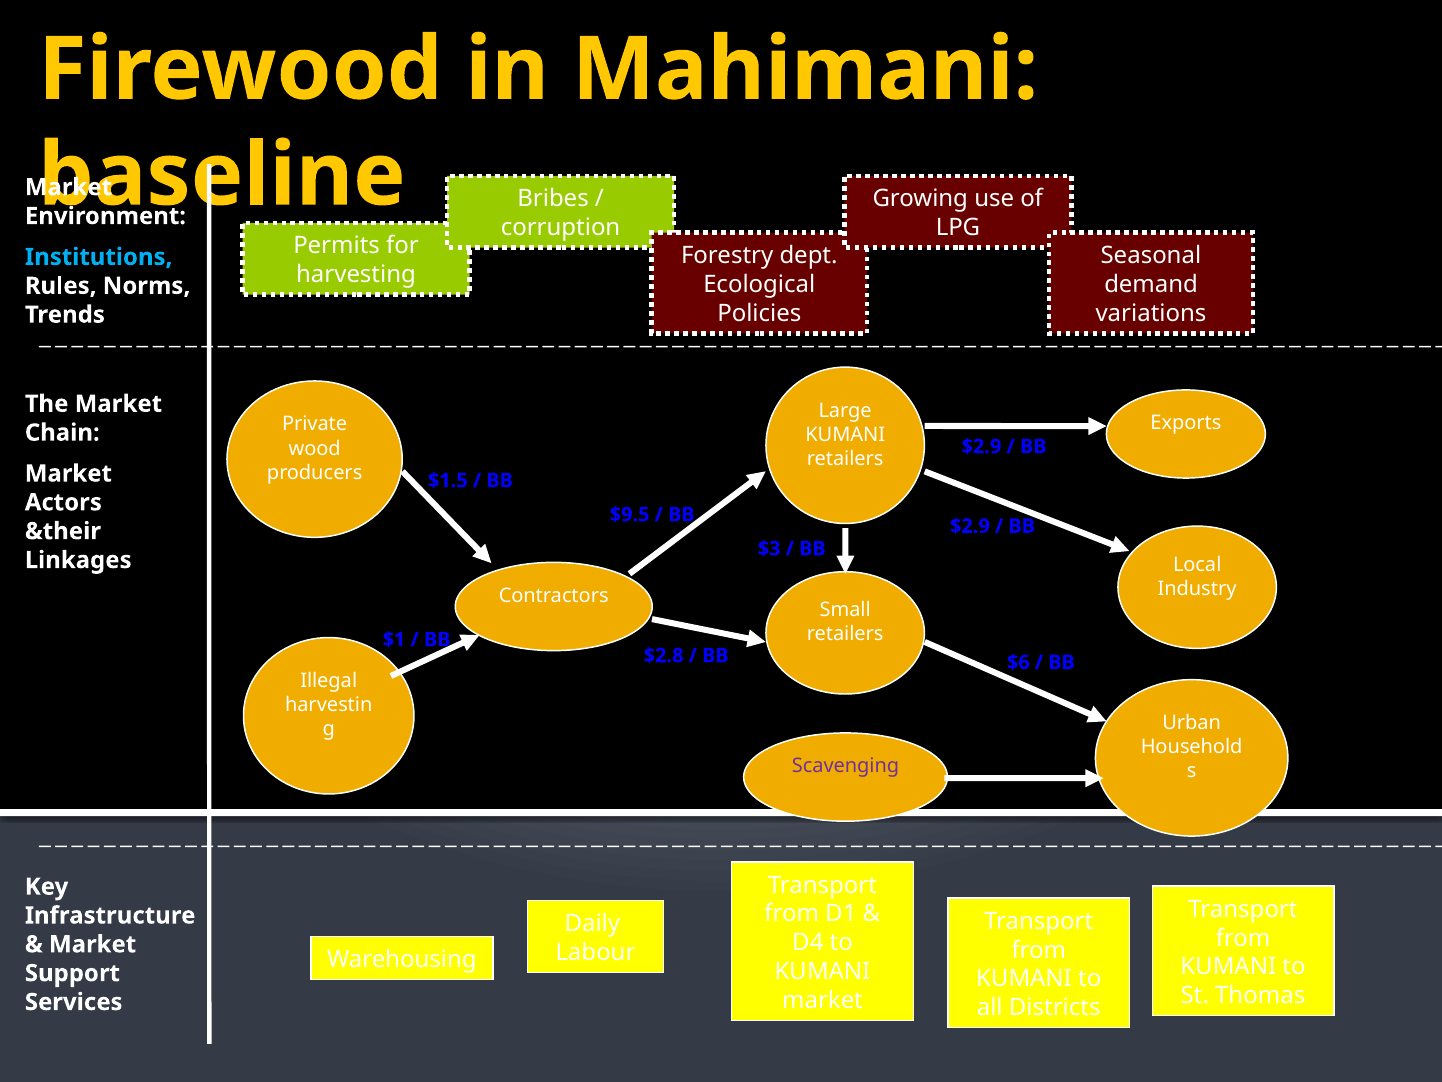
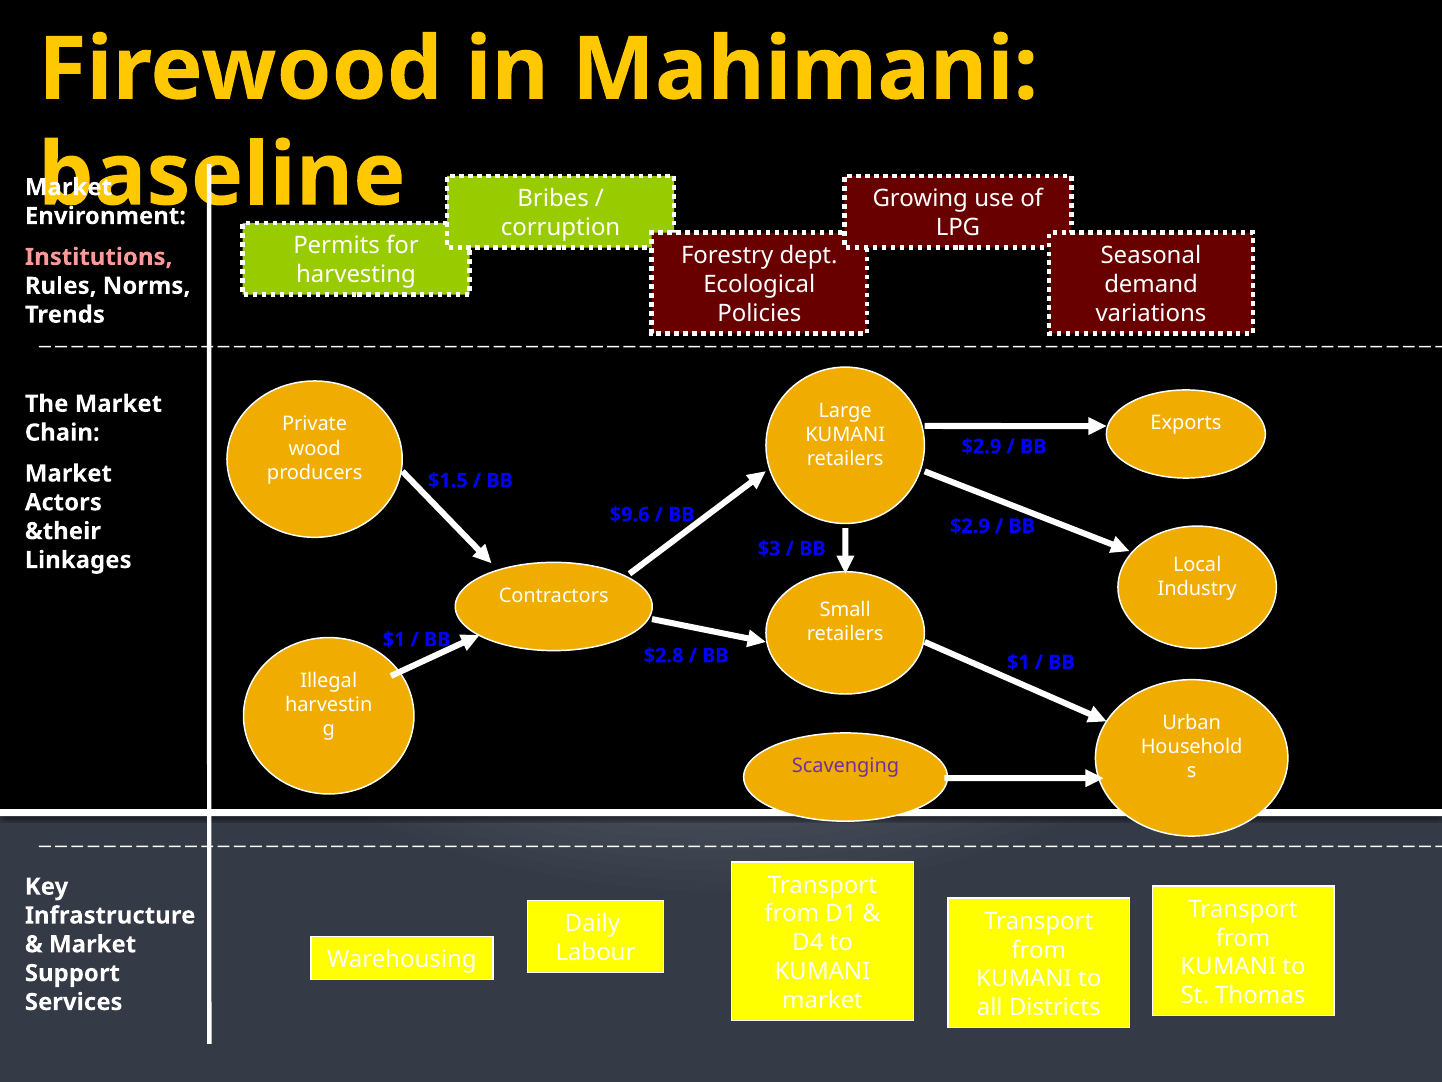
Institutions colour: light blue -> pink
$9.5: $9.5 -> $9.6
$6 at (1018, 662): $6 -> $1
